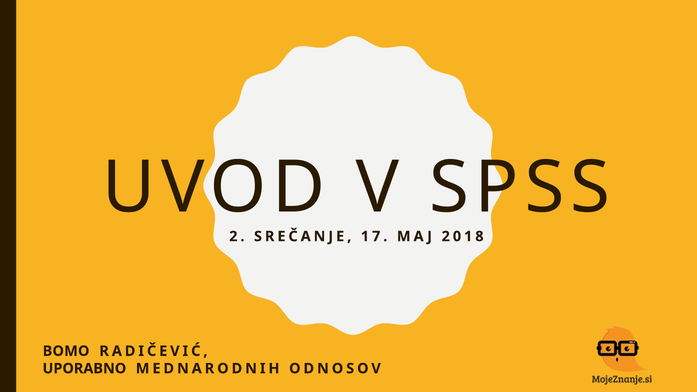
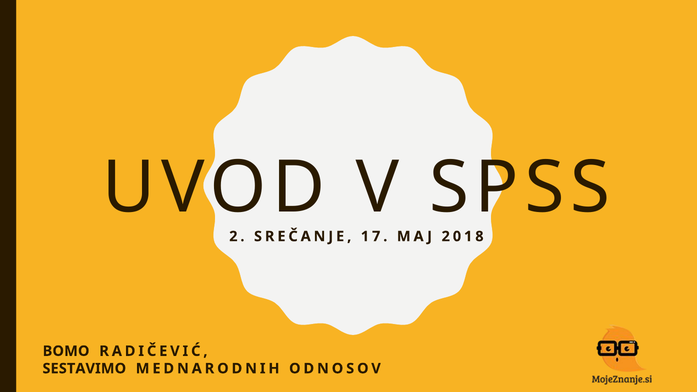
UPORABNO: UPORABNO -> SESTAVIMO
